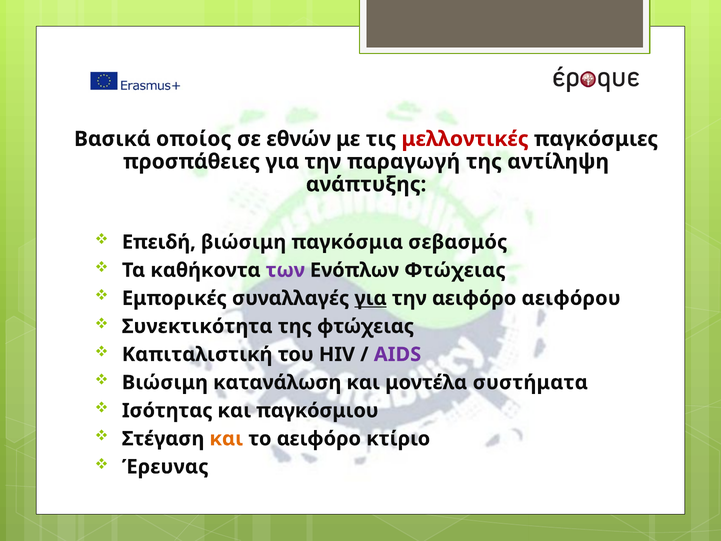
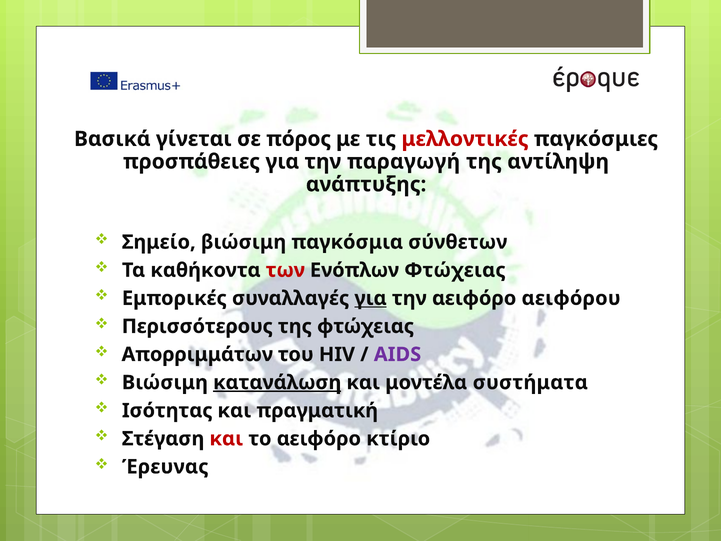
οποίος: οποίος -> γίνεται
εθνών: εθνών -> πόρος
Επειδή: Επειδή -> Σημείο
σεβασμός: σεβασμός -> σύνθετων
των colour: purple -> red
Συνεκτικότητα: Συνεκτικότητα -> Περισσότερους
Καπιταλιστική: Καπιταλιστική -> Απορριμμάτων
κατανάλωση underline: none -> present
παγκόσμιου: παγκόσμιου -> πραγματική
και at (226, 439) colour: orange -> red
